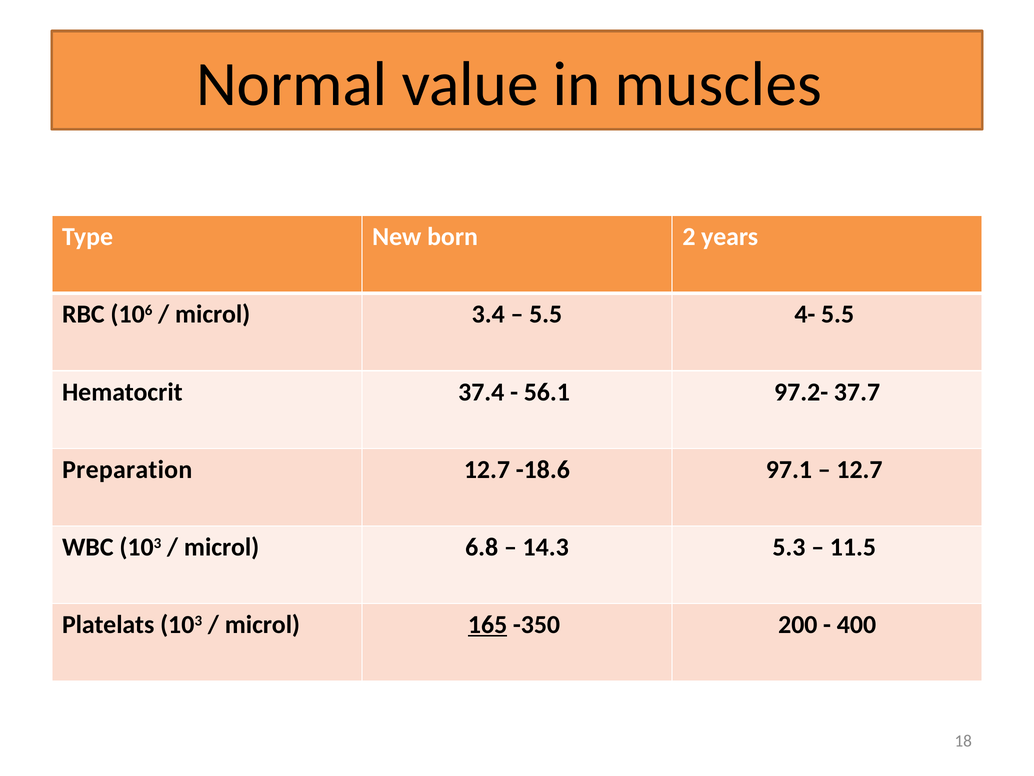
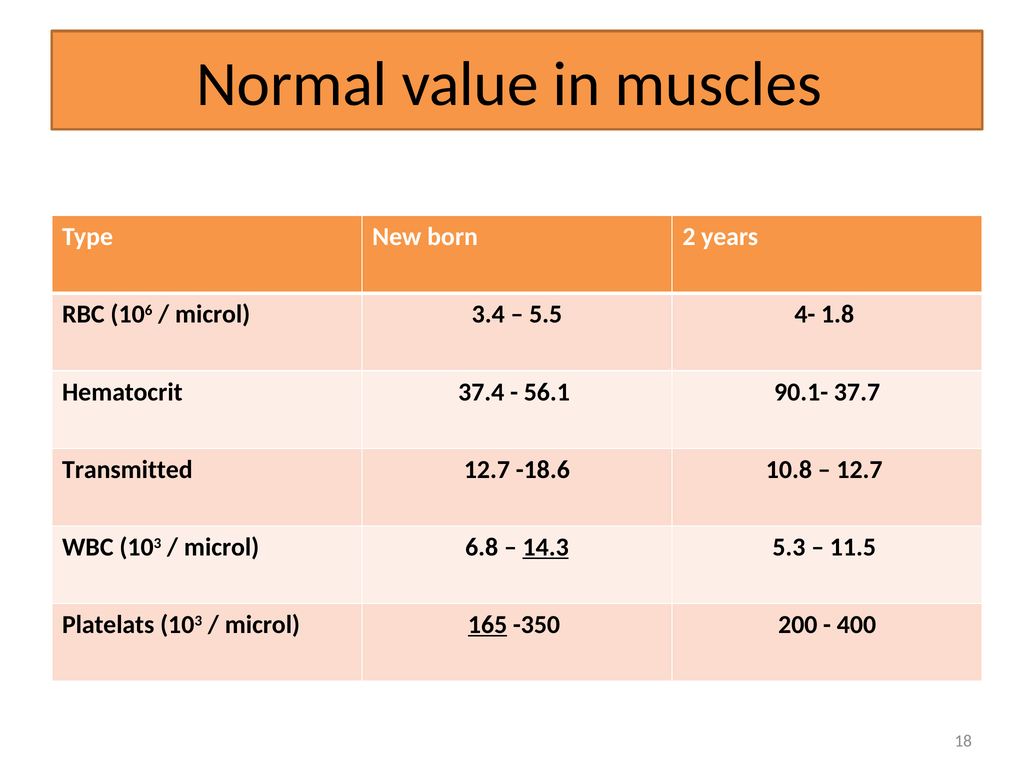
4- 5.5: 5.5 -> 1.8
97.2-: 97.2- -> 90.1-
Preparation: Preparation -> Transmitted
97.1: 97.1 -> 10.8
14.3 underline: none -> present
